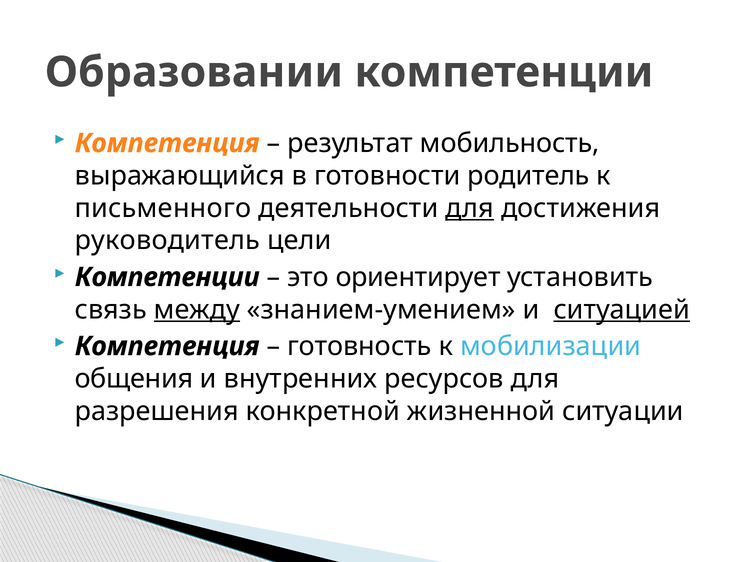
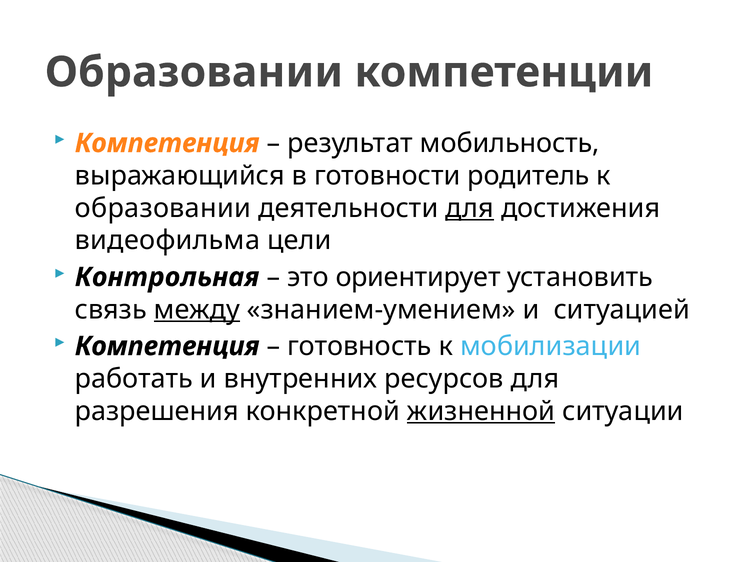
письменного at (163, 208): письменного -> образовании
руководитель: руководитель -> видеофильма
Компетенции at (167, 277): Компетенции -> Контрольная
ситуацией underline: present -> none
общения: общения -> работать
жизненной underline: none -> present
